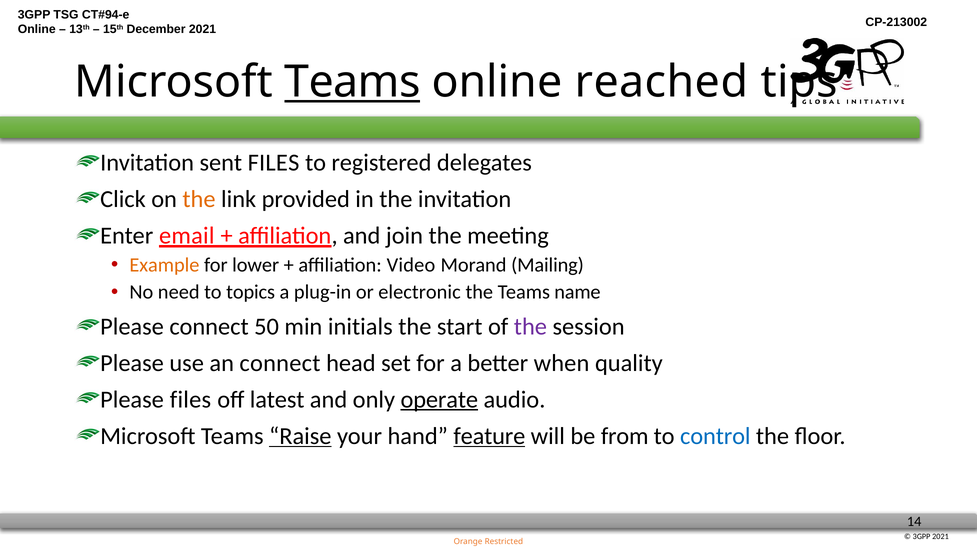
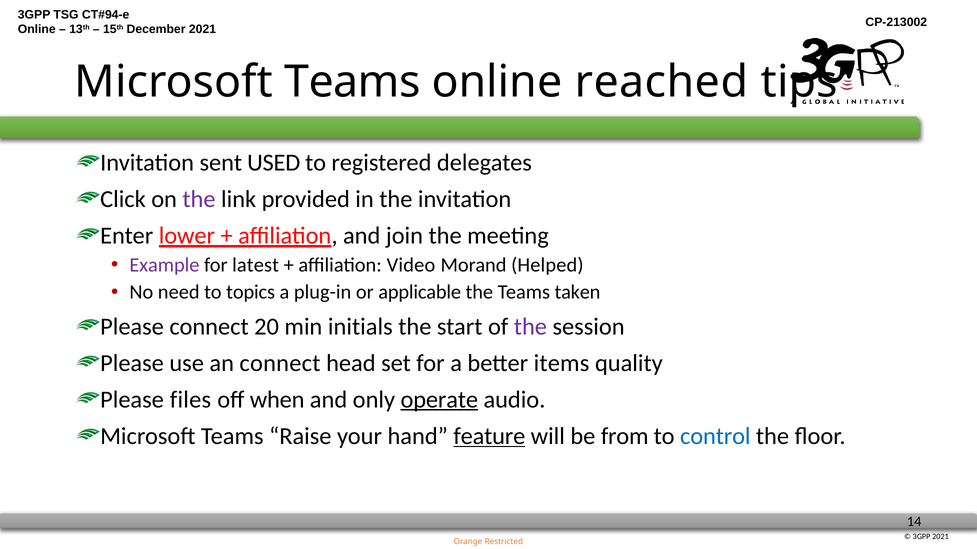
Teams at (352, 82) underline: present -> none
sent FILES: FILES -> USED
the at (199, 200) colour: orange -> purple
email: email -> lower
Example colour: orange -> purple
lower: lower -> latest
Mailing: Mailing -> Helped
electronic: electronic -> applicable
name: name -> taken
50: 50 -> 20
when: when -> items
latest: latest -> when
Raise underline: present -> none
